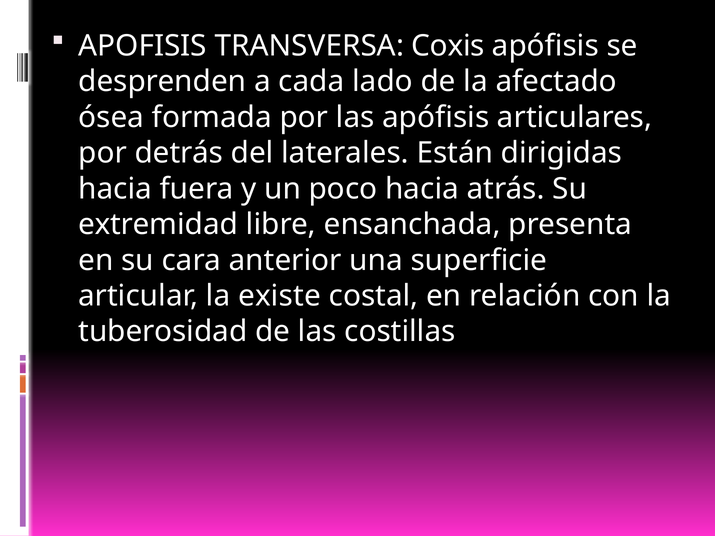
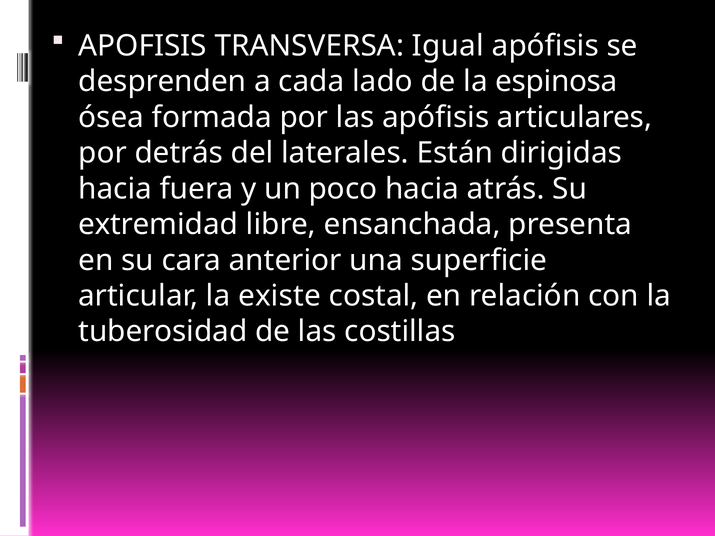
Coxis: Coxis -> Igual
afectado: afectado -> espinosa
